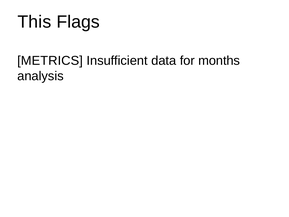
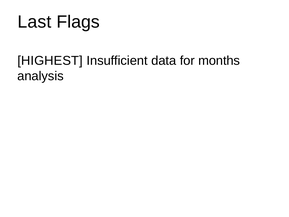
This: This -> Last
METRICS: METRICS -> HIGHEST
